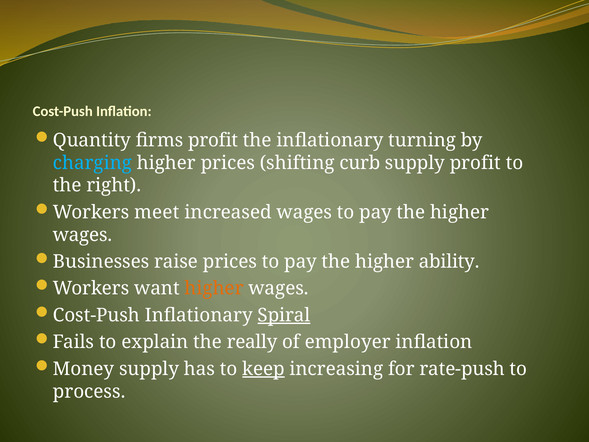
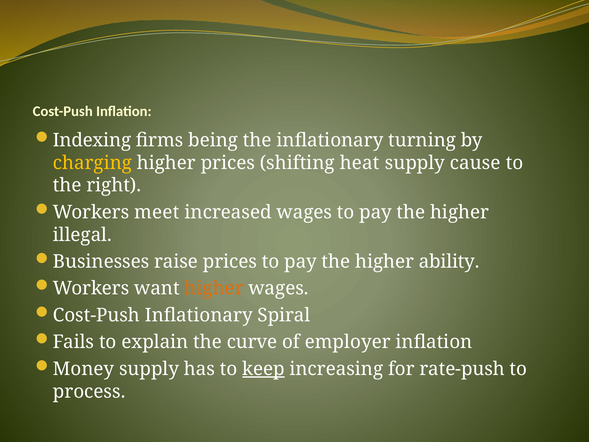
Quantity: Quantity -> Indexing
firms profit: profit -> being
charging colour: light blue -> yellow
curb: curb -> heat
supply profit: profit -> cause
wages at (82, 235): wages -> illegal
Spiral underline: present -> none
really: really -> curve
